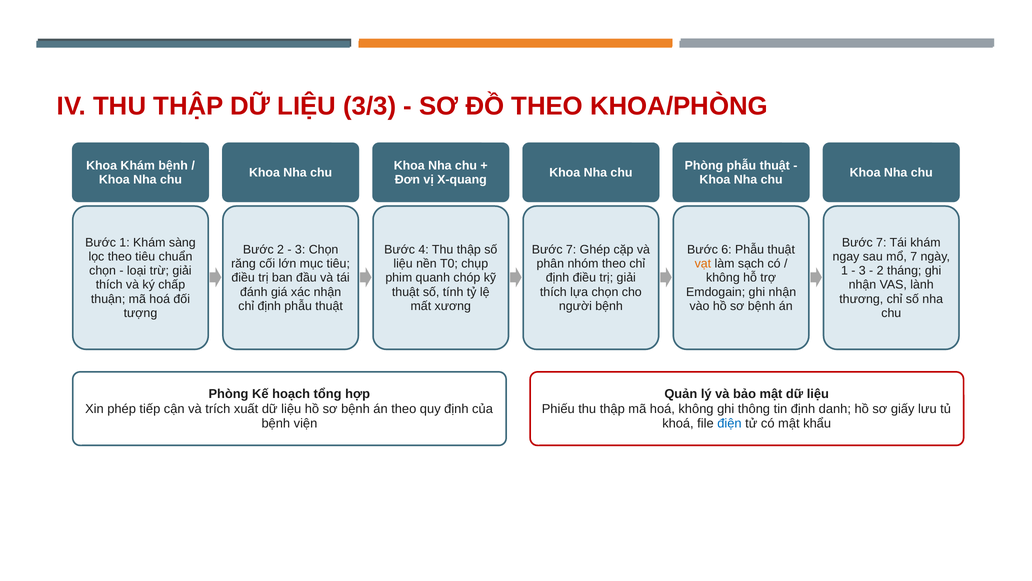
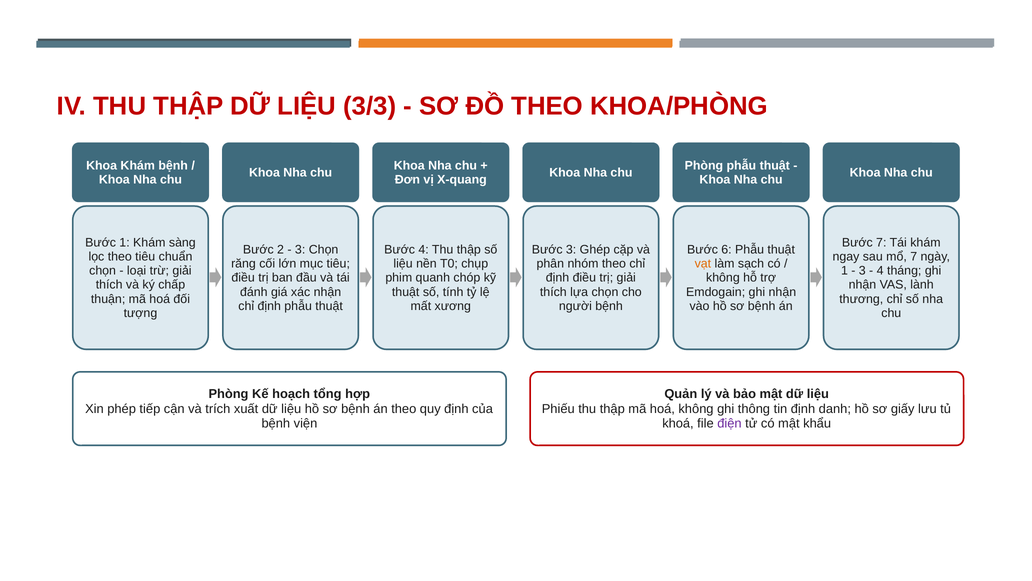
7 at (571, 249): 7 -> 3
2 at (880, 271): 2 -> 4
điện colour: blue -> purple
